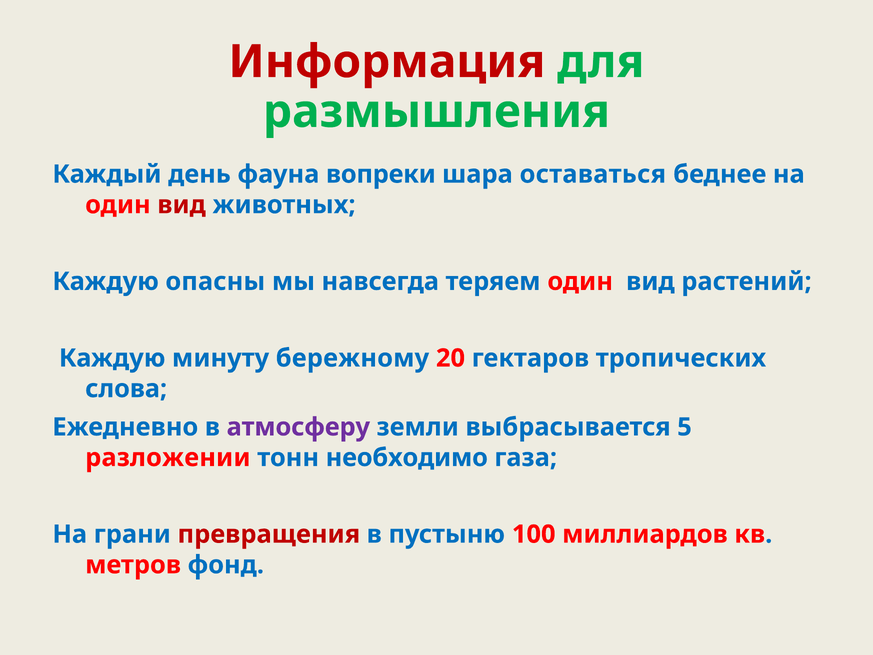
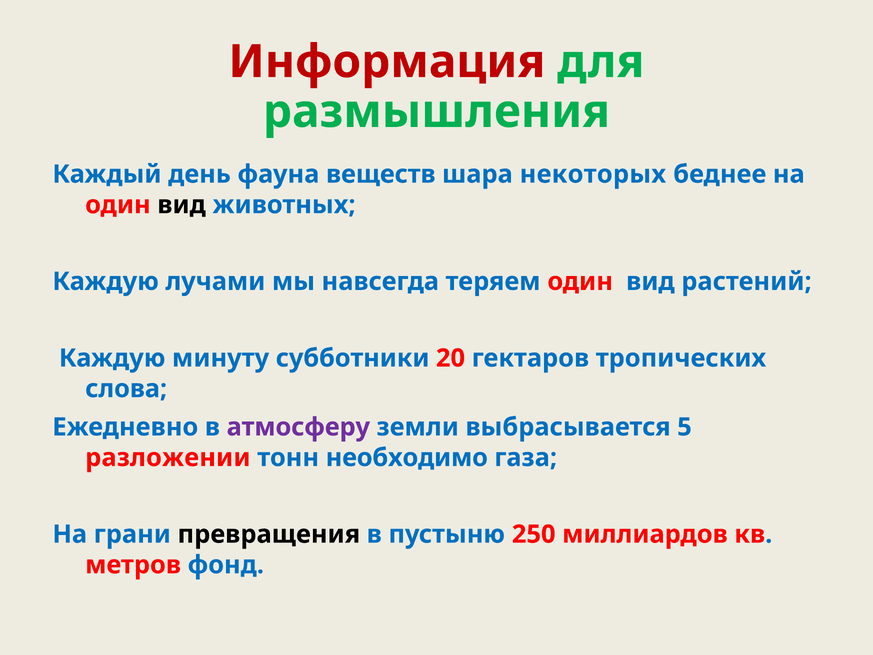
вопреки: вопреки -> веществ
оставаться: оставаться -> некоторых
вид at (182, 205) colour: red -> black
опасны: опасны -> лучами
бережному: бережному -> субботники
превращения colour: red -> black
100: 100 -> 250
